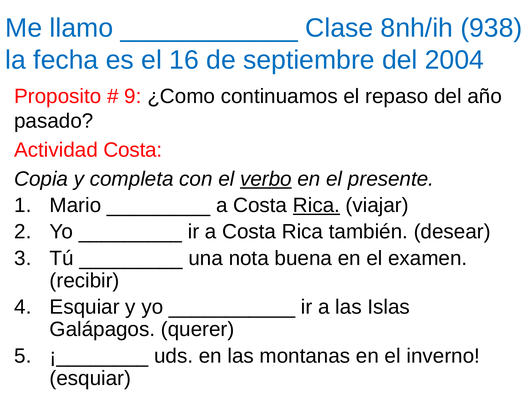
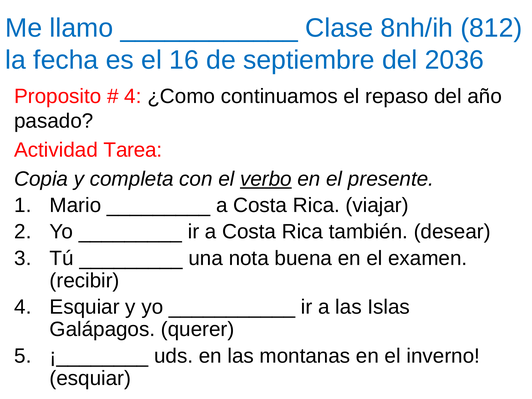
938: 938 -> 812
2004: 2004 -> 2036
9 at (133, 96): 9 -> 4
Actividad Costa: Costa -> Tarea
Rica at (316, 205) underline: present -> none
